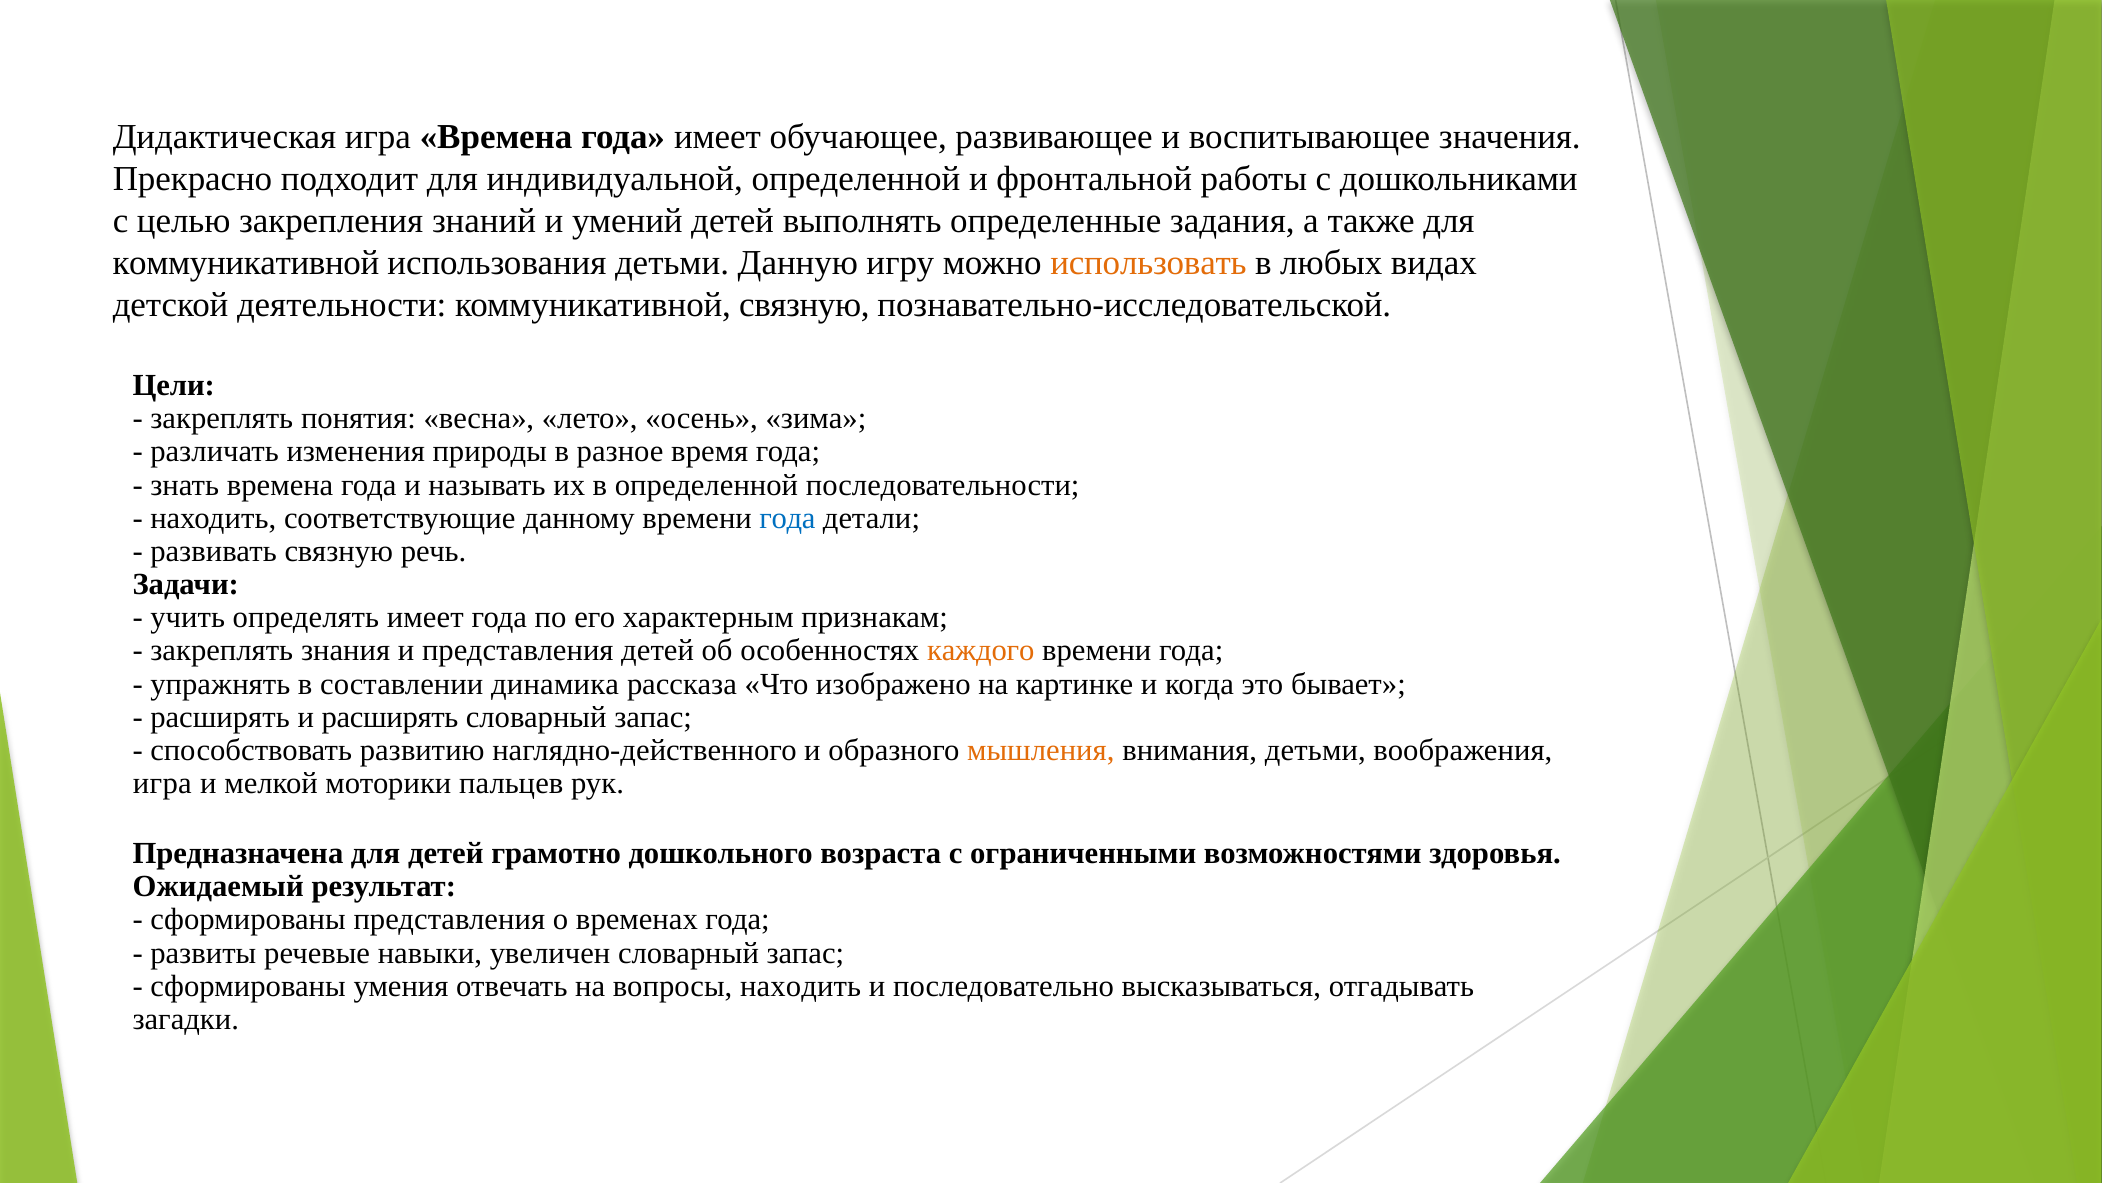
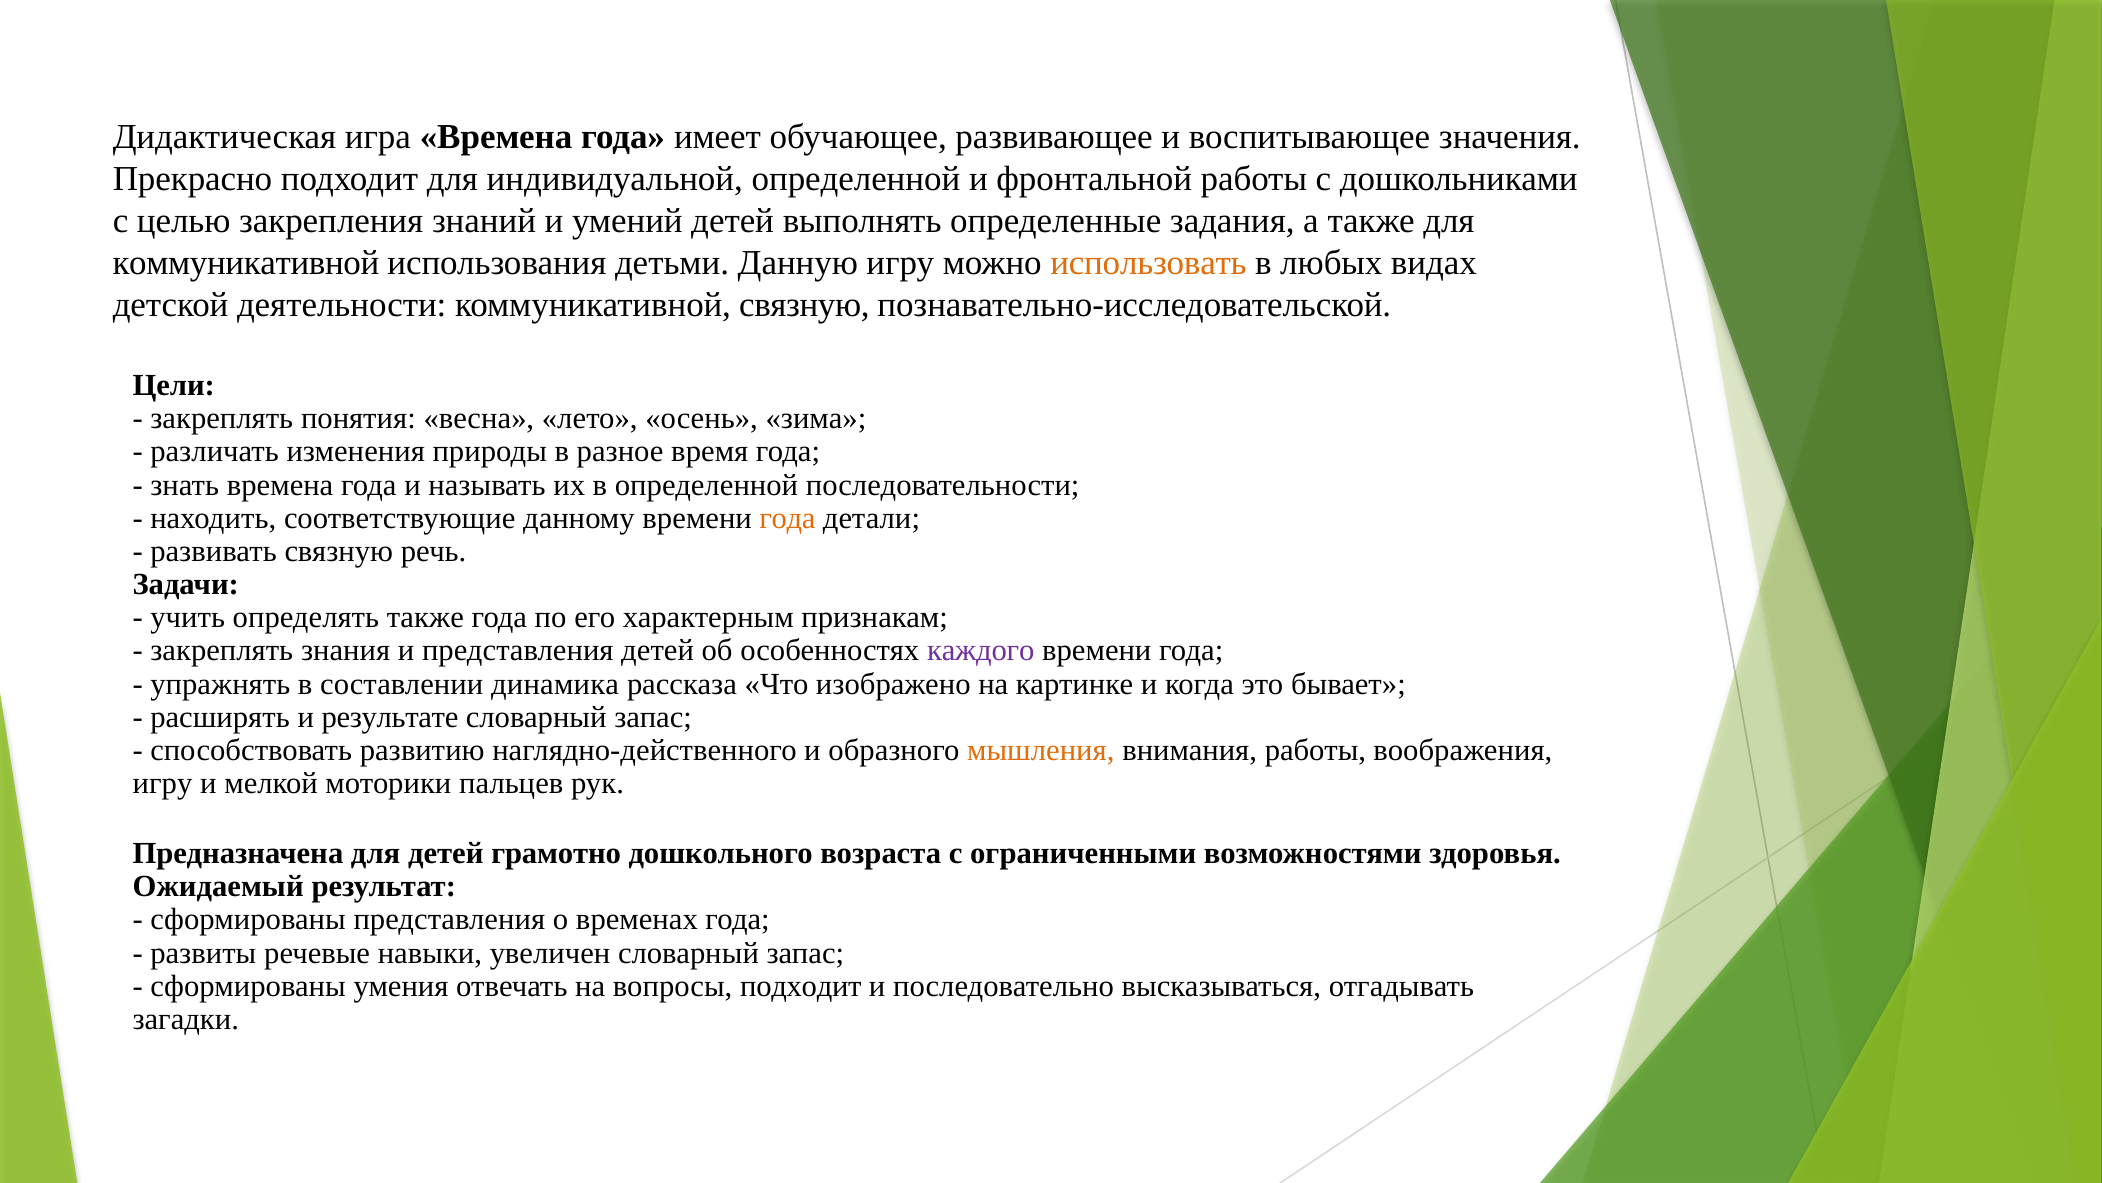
года at (787, 518) colour: blue -> orange
определять имеет: имеет -> также
каждого colour: orange -> purple
и расширять: расширять -> результате
внимания детьми: детьми -> работы
игра at (162, 783): игра -> игру
вопросы находить: находить -> подходит
